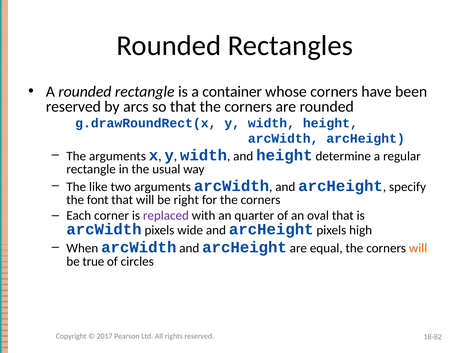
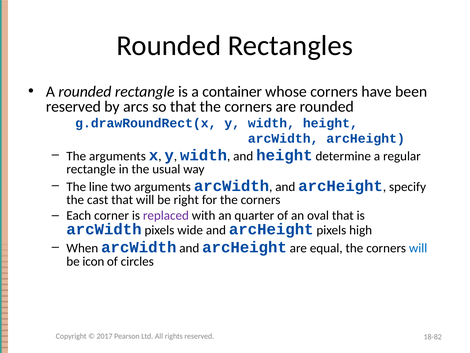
like: like -> line
font: font -> cast
will at (418, 248) colour: orange -> blue
true: true -> icon
